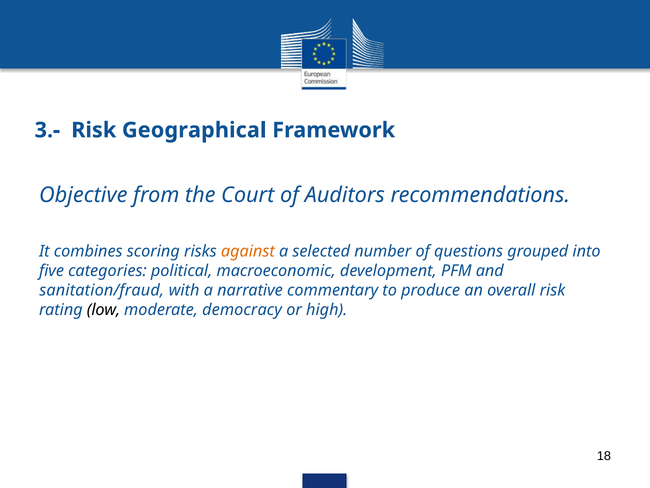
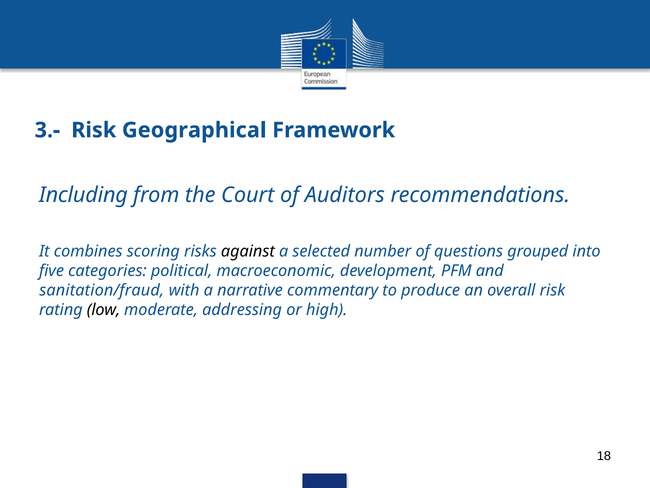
Objective: Objective -> Including
against colour: orange -> black
democracy: democracy -> addressing
